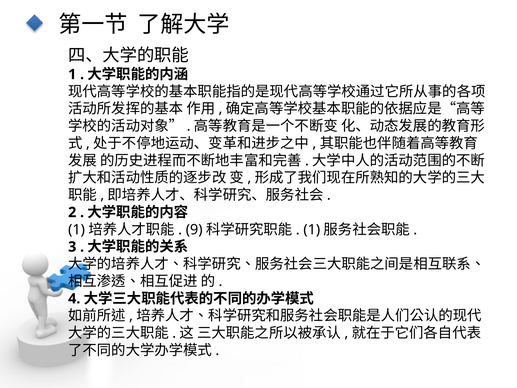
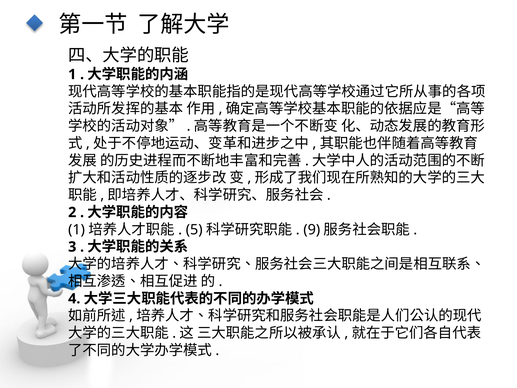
9: 9 -> 5
1 at (312, 229): 1 -> 9
